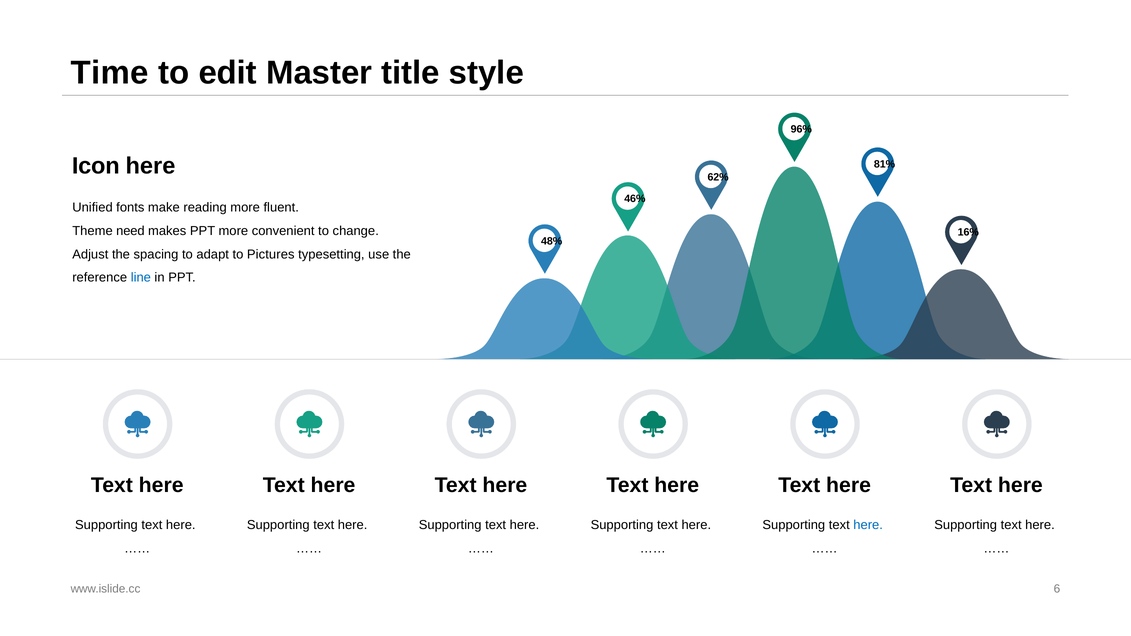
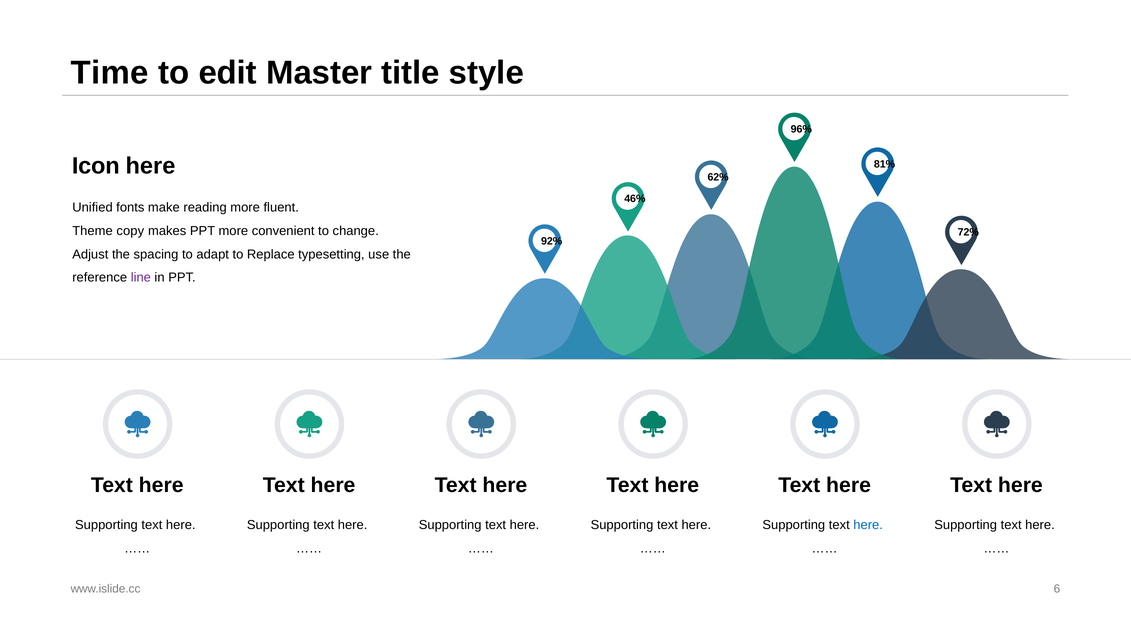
need: need -> copy
16%: 16% -> 72%
48%: 48% -> 92%
Pictures: Pictures -> Replace
line colour: blue -> purple
